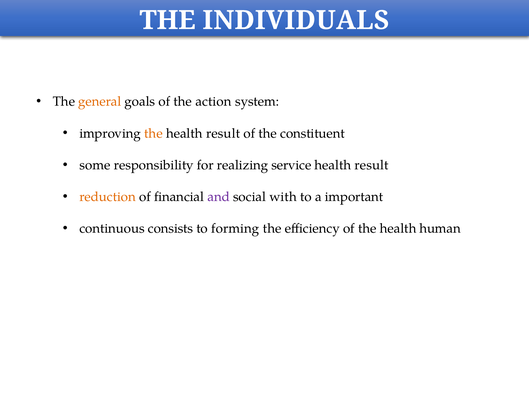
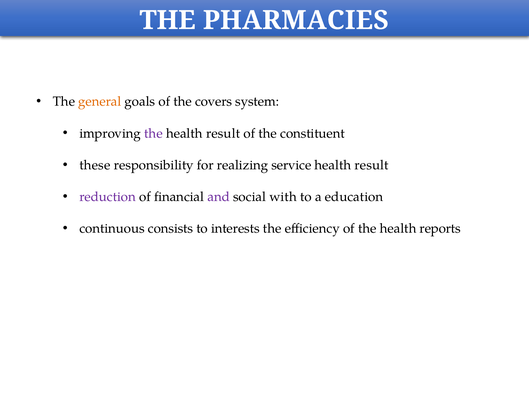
INDIVIDUALS: INDIVIDUALS -> PHARMACIES
action: action -> covers
the at (154, 133) colour: orange -> purple
some: some -> these
reduction colour: orange -> purple
important: important -> education
forming: forming -> interests
human: human -> reports
